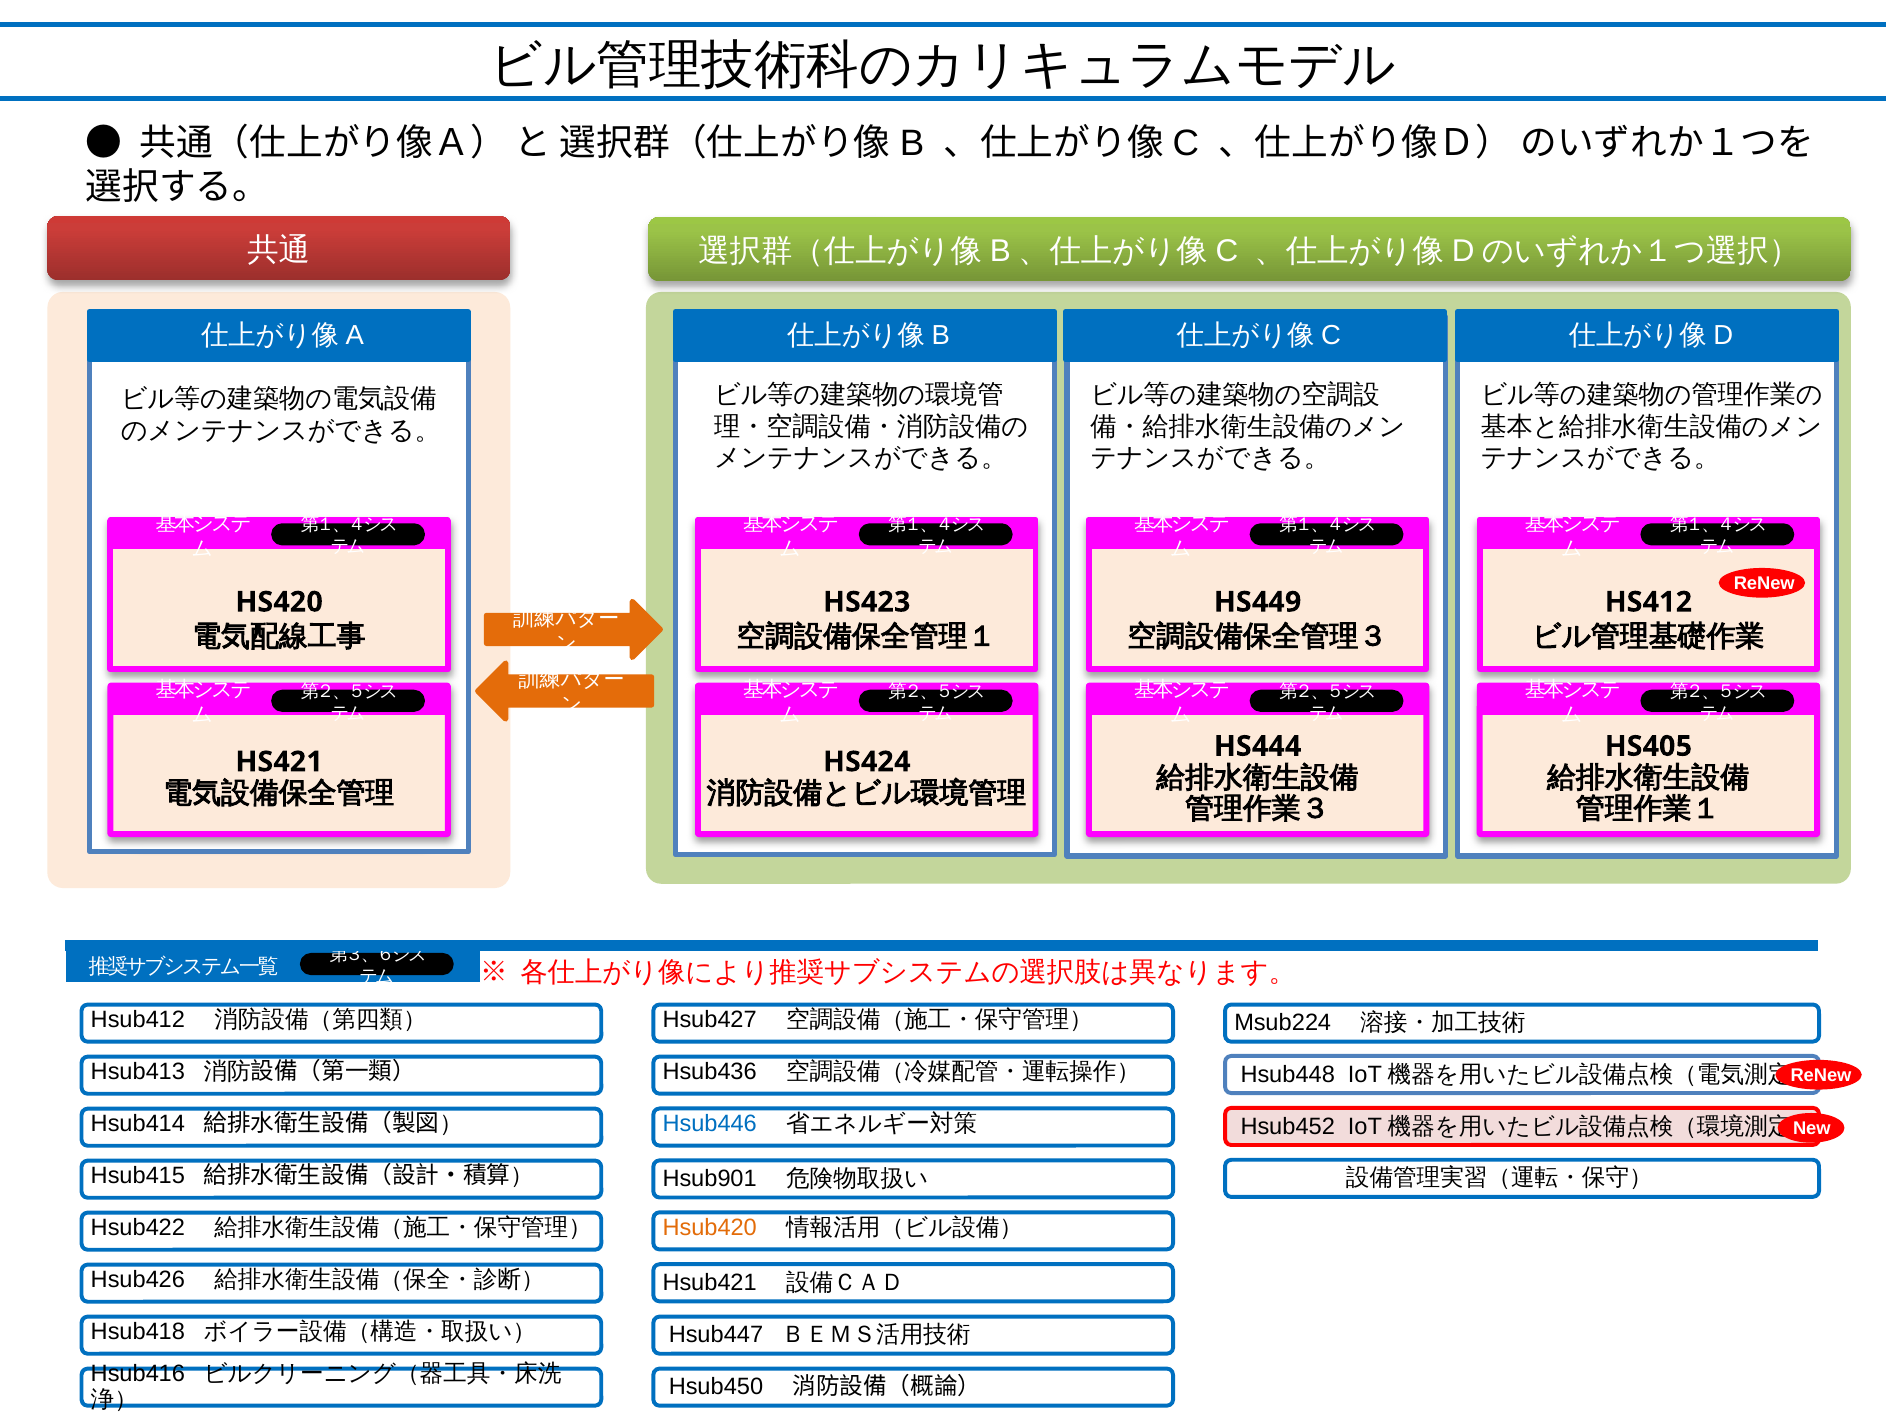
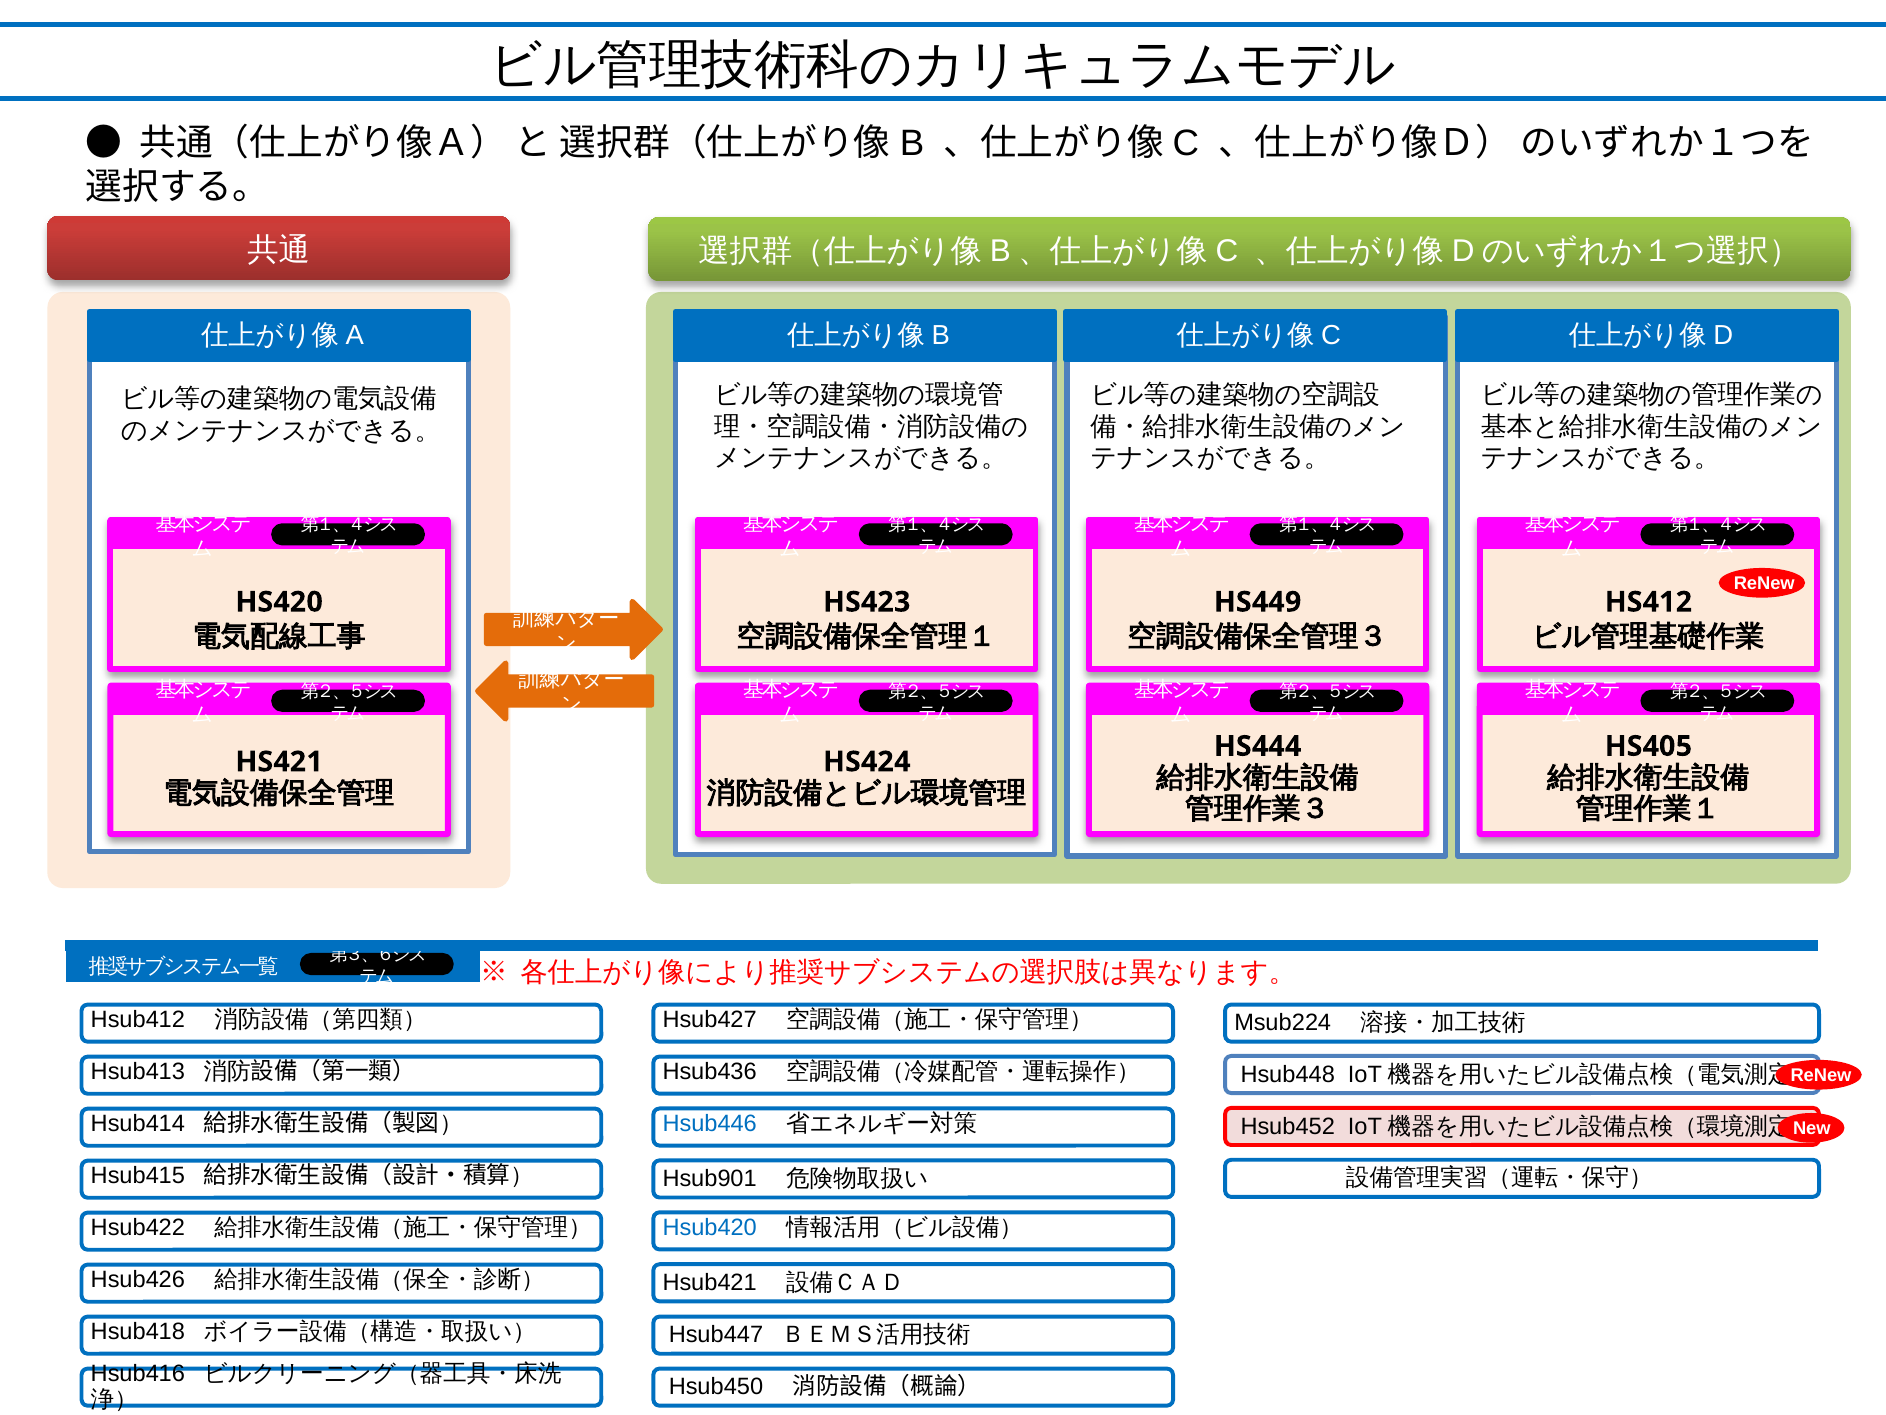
Hsub420 colour: orange -> blue
